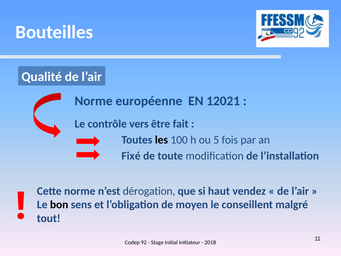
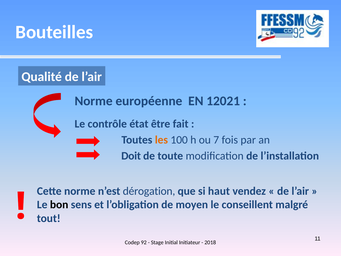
vers: vers -> état
les colour: black -> orange
5: 5 -> 7
Fixé: Fixé -> Doit
